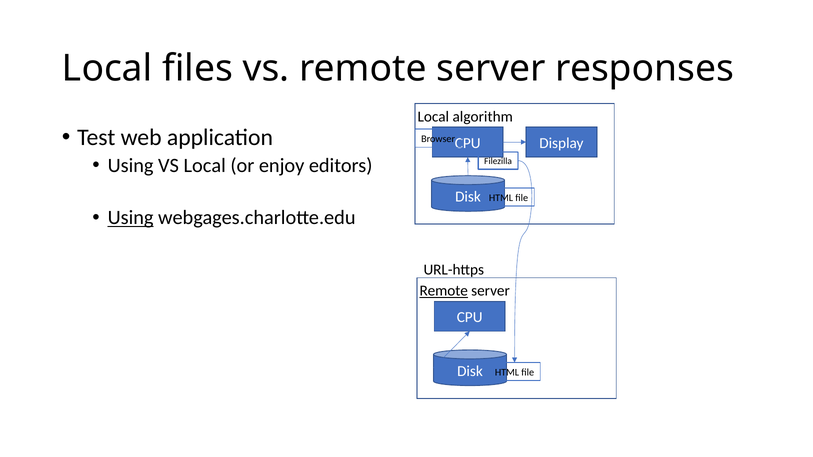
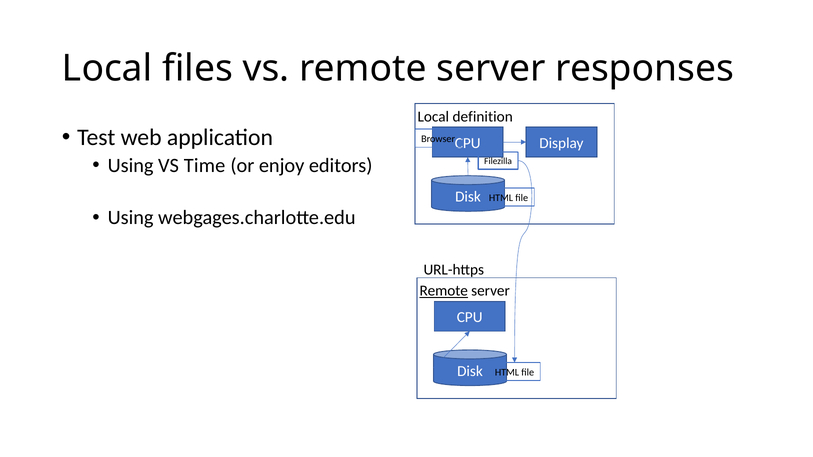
algorithm: algorithm -> definition
VS Local: Local -> Time
Using at (131, 218) underline: present -> none
